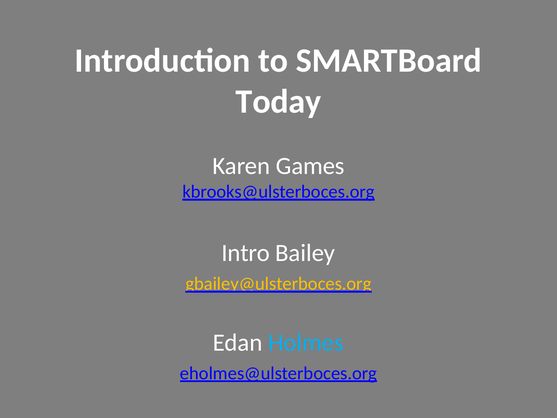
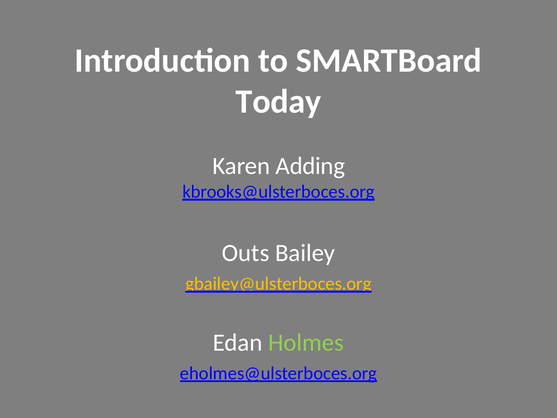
Games: Games -> Adding
Intro: Intro -> Outs
Holmes colour: light blue -> light green
